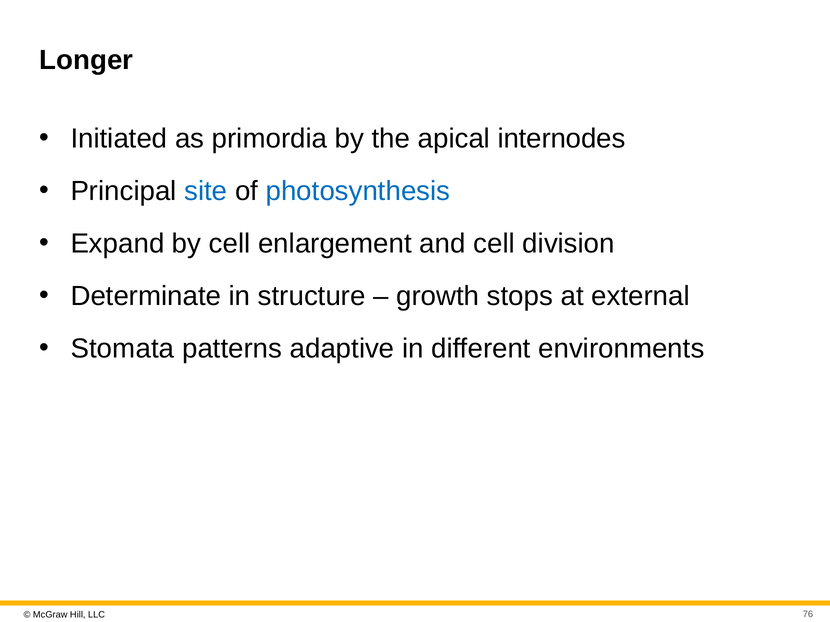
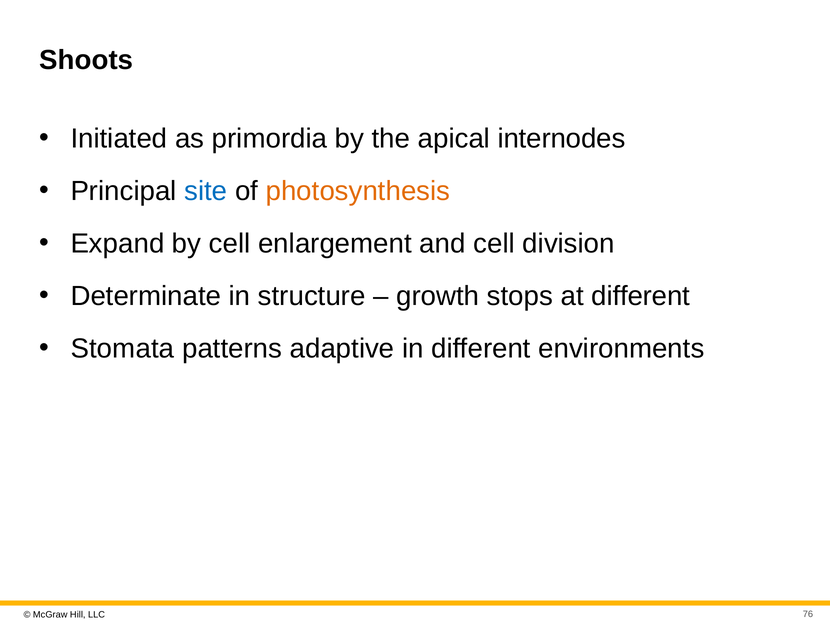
Longer: Longer -> Shoots
photosynthesis colour: blue -> orange
at external: external -> different
